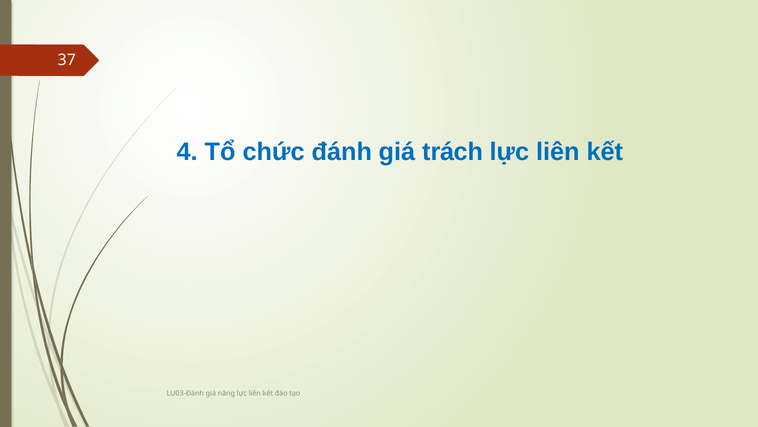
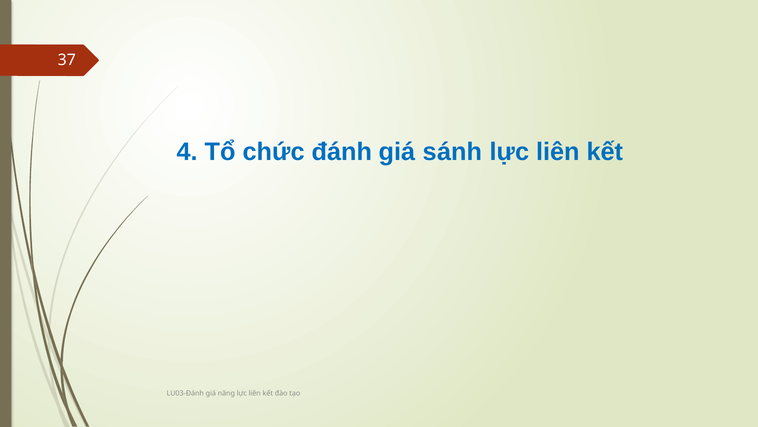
trách: trách -> sánh
